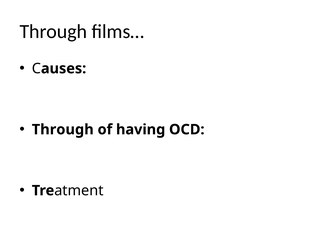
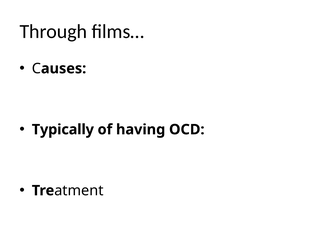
Through at (63, 129): Through -> Typically
